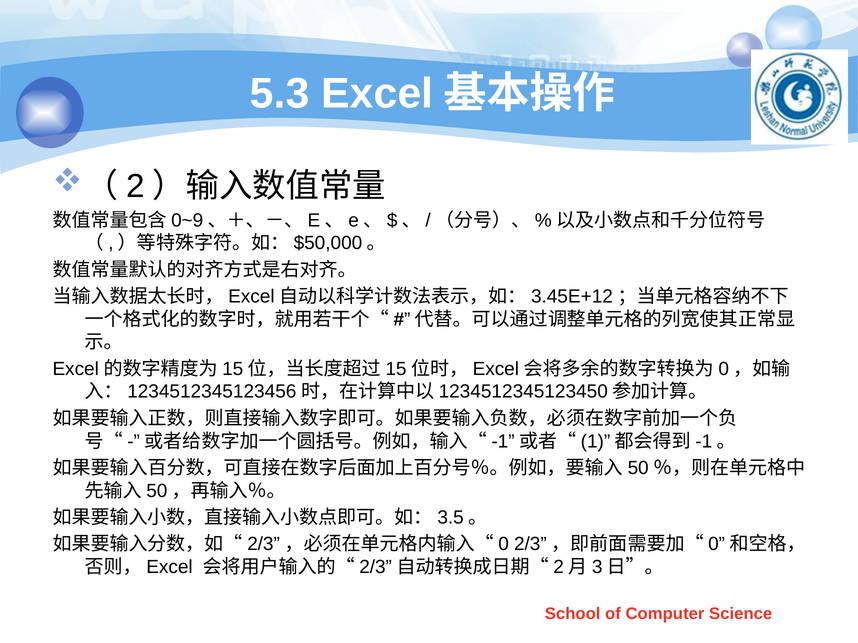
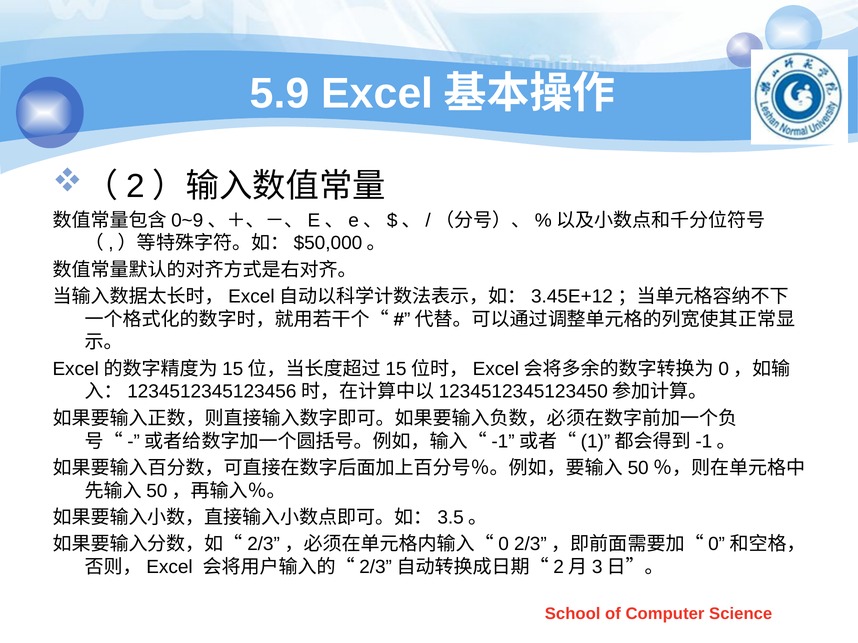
5.3: 5.3 -> 5.9
